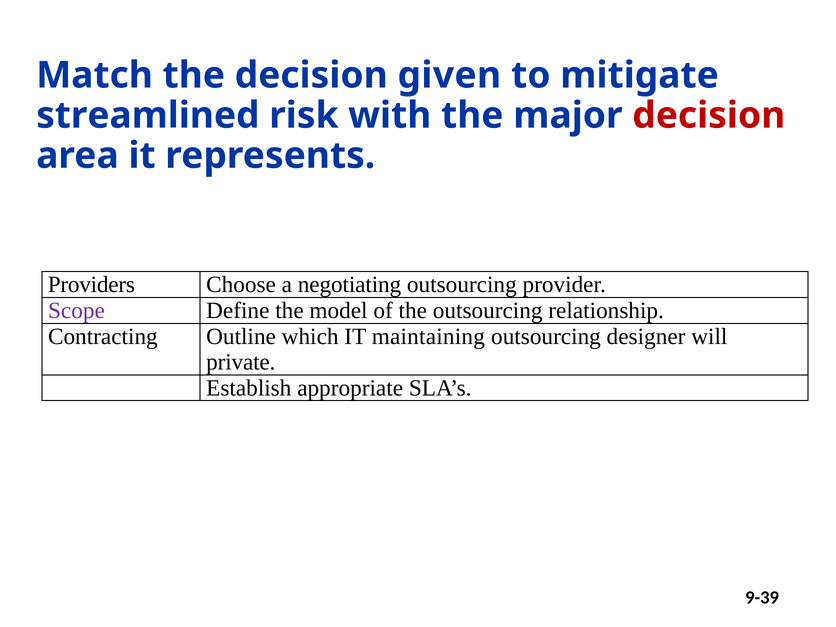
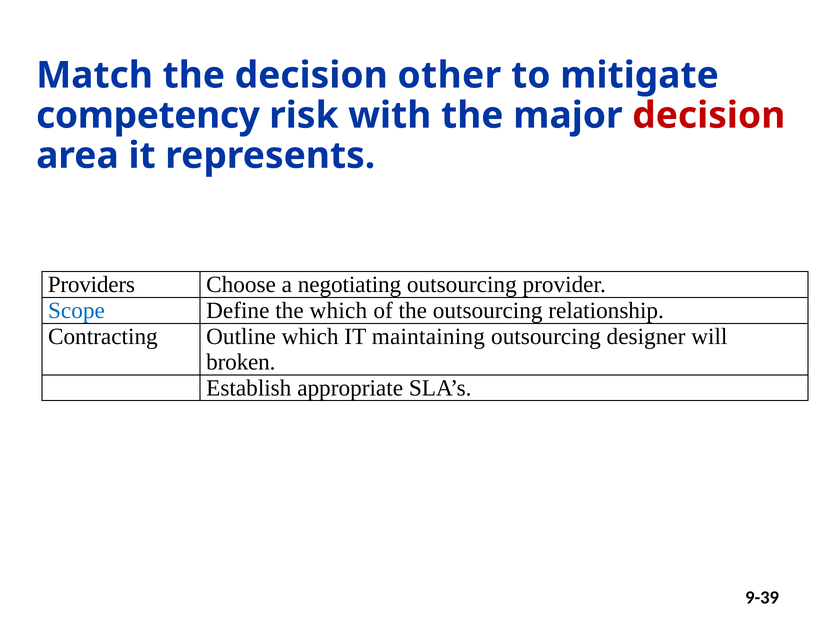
given: given -> other
streamlined: streamlined -> competency
Scope colour: purple -> blue
the model: model -> which
private: private -> broken
